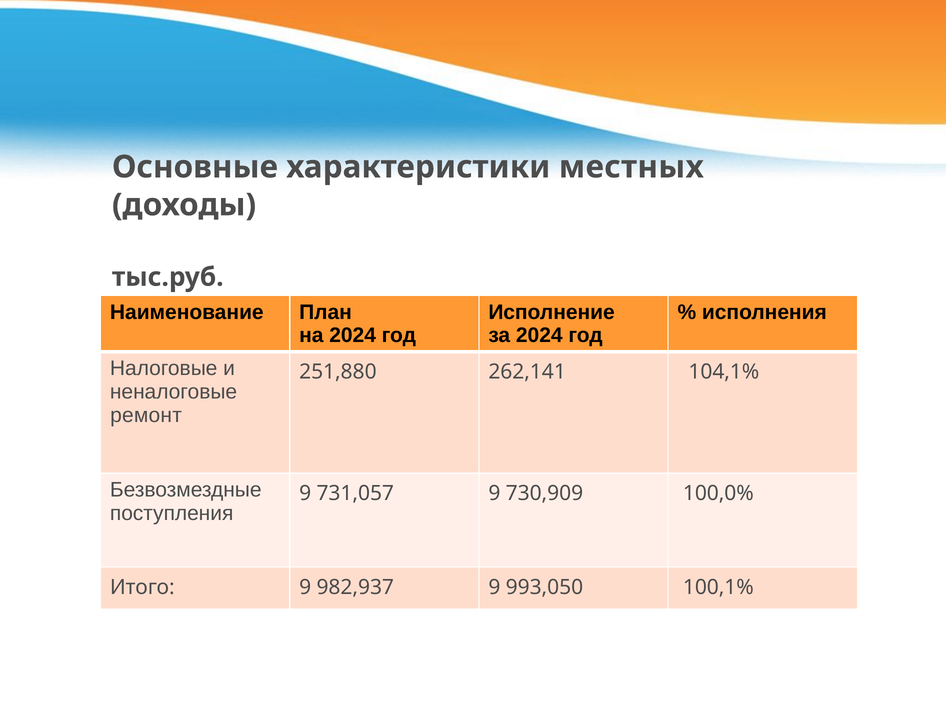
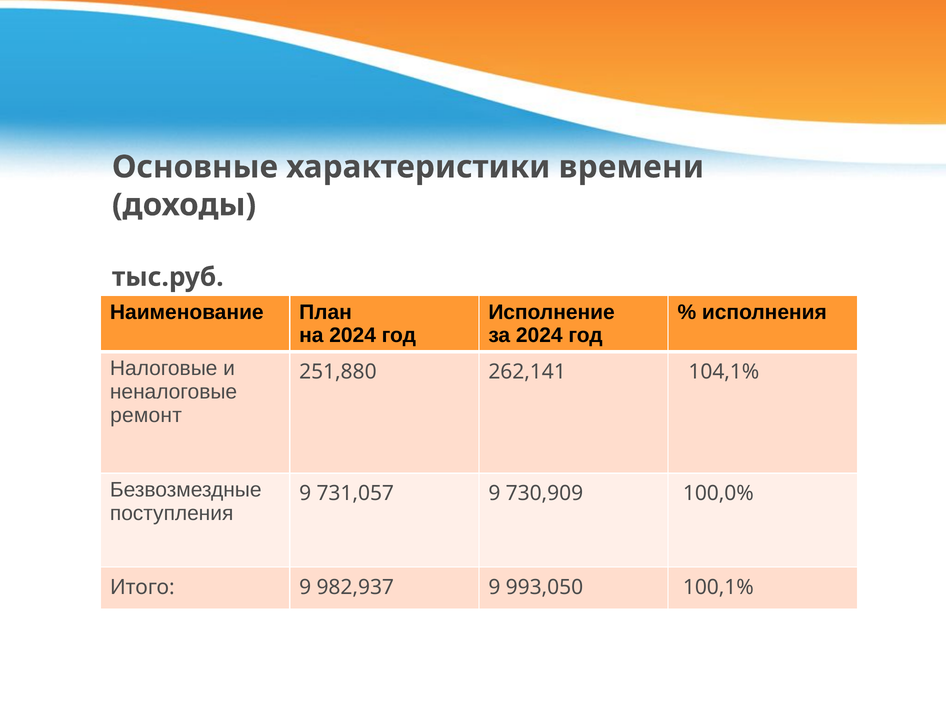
местных: местных -> времени
